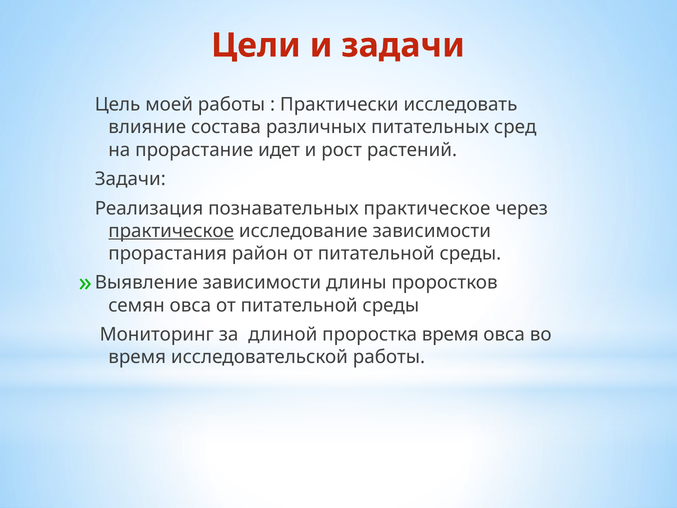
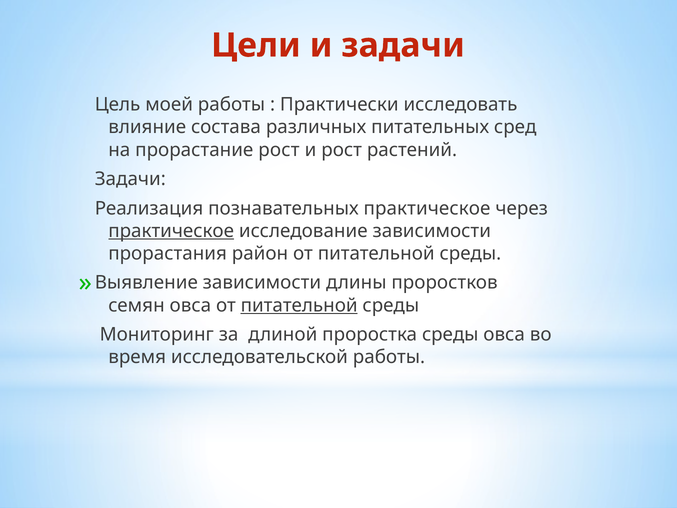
прорастание идет: идет -> рост
питательной at (299, 305) underline: none -> present
проростка время: время -> среды
